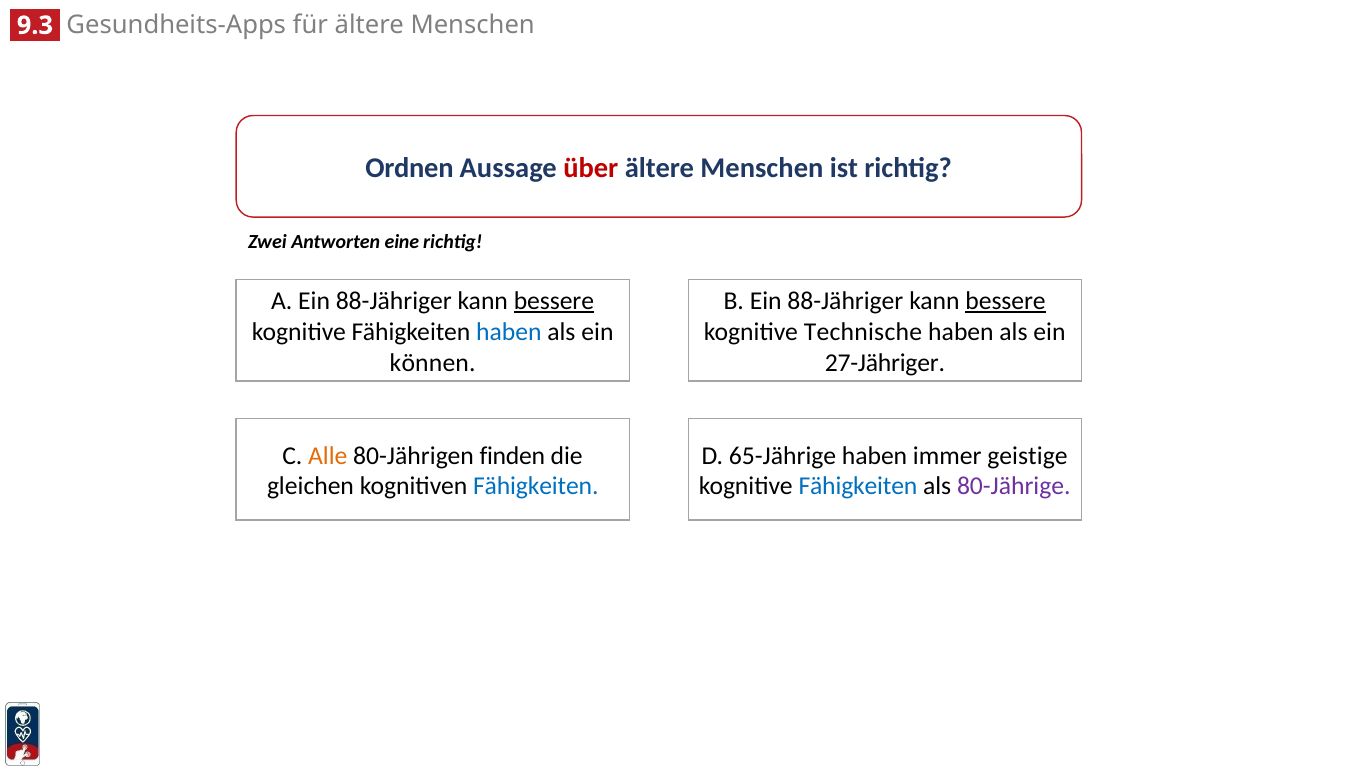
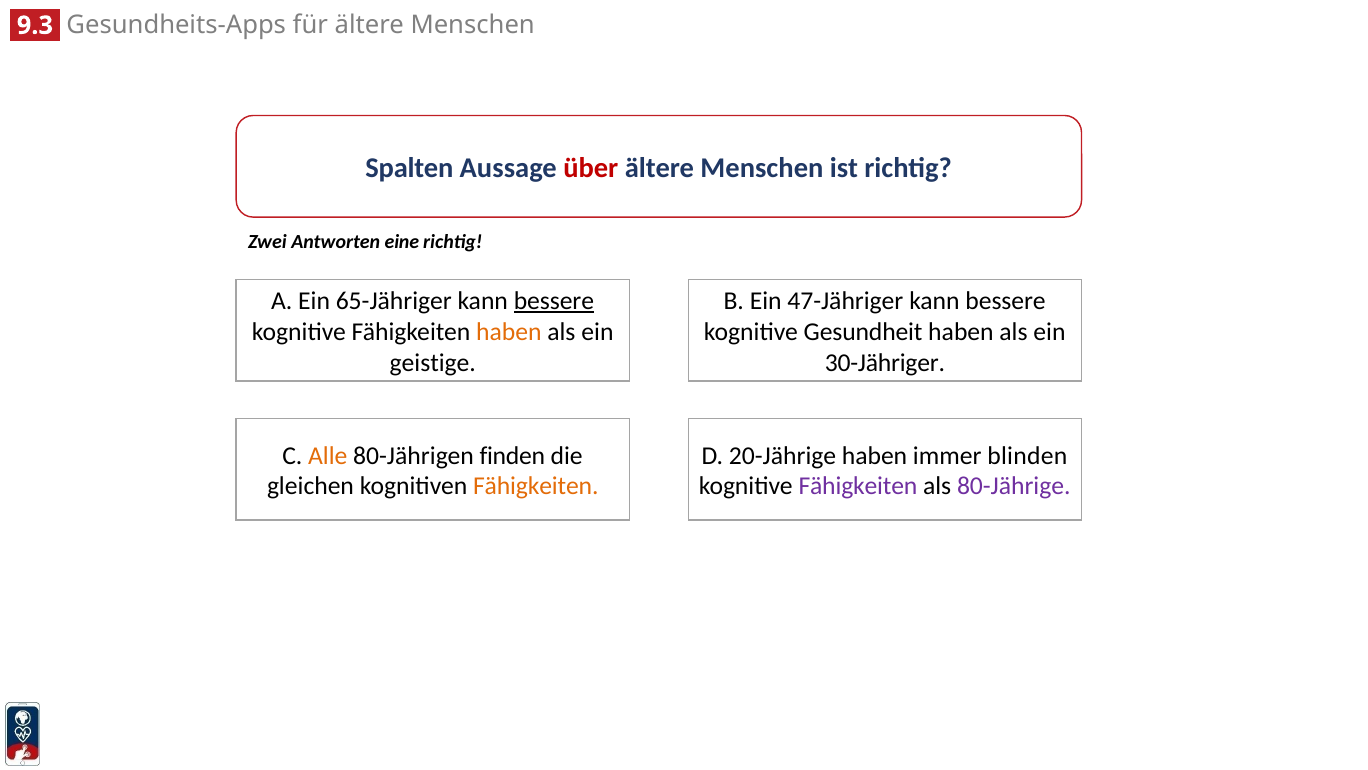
Ordnen: Ordnen -> Spalten
A Ein 88-Jähriger: 88-Jähriger -> 65-Jähriger
B Ein 88-Jähriger: 88-Jähriger -> 47-Jähriger
bessere at (1006, 301) underline: present -> none
haben at (509, 332) colour: blue -> orange
Technische: Technische -> Gesundheit
können: können -> geistige
27-Jähriger: 27-Jähriger -> 30-Jähriger
65-Jährige: 65-Jährige -> 20-Jährige
geistige: geistige -> blinden
Fähigkeiten at (536, 486) colour: blue -> orange
Fähigkeiten at (858, 486) colour: blue -> purple
